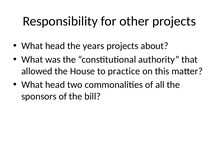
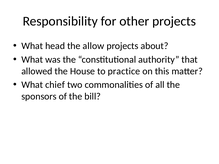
years: years -> allow
head at (55, 85): head -> chief
